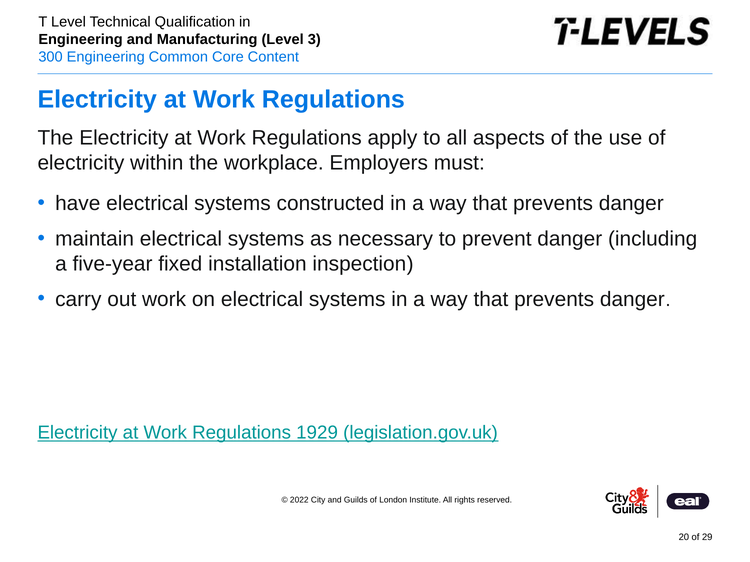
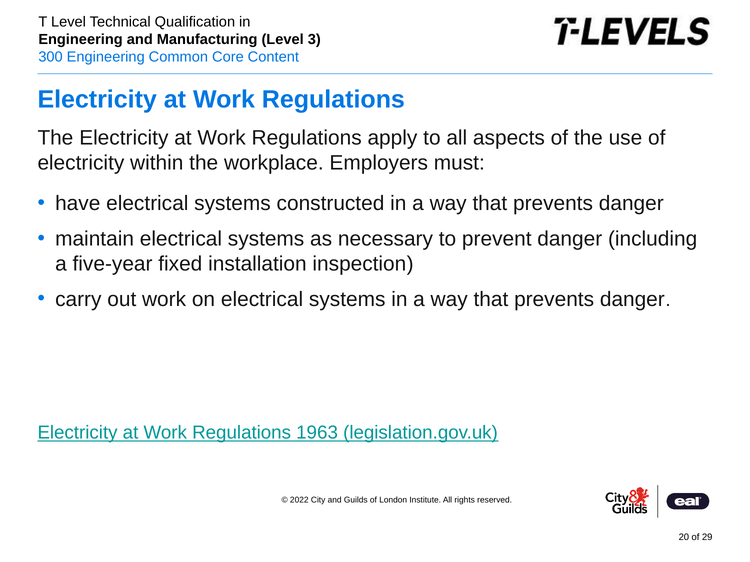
1929: 1929 -> 1963
